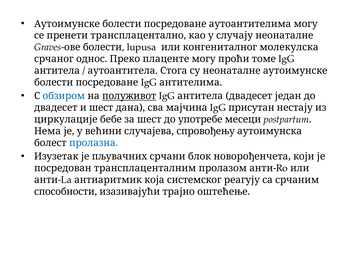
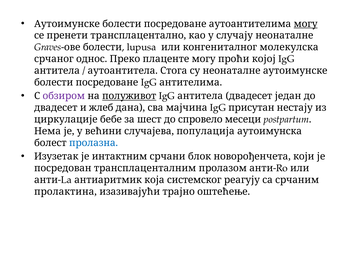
могу at (306, 24) underline: none -> present
томе: томе -> којој
обзиром colour: blue -> purple
и шест: шест -> жлеб
употребе: употребе -> спровело
спровођењу: спровођењу -> популација
пљувачних: пљувачних -> интактним
способности: способности -> пролактина
